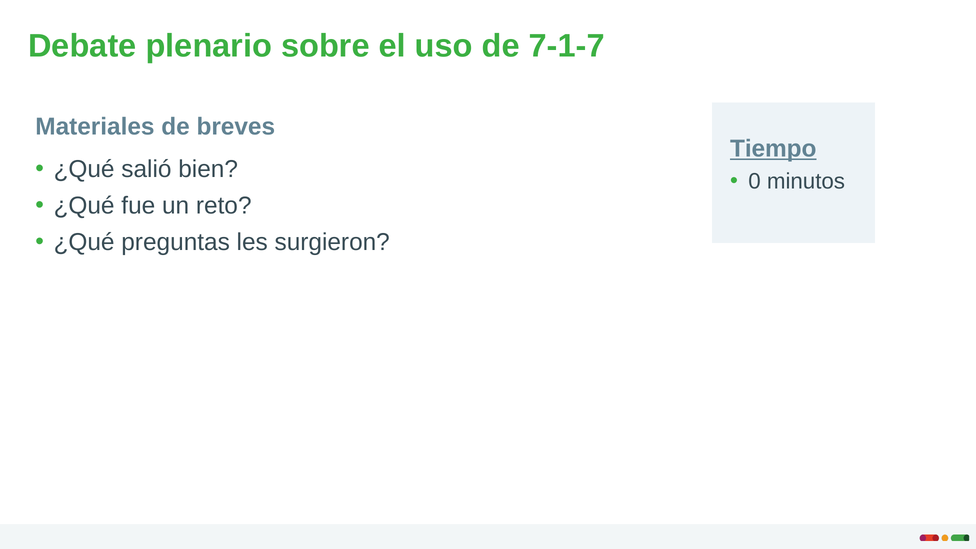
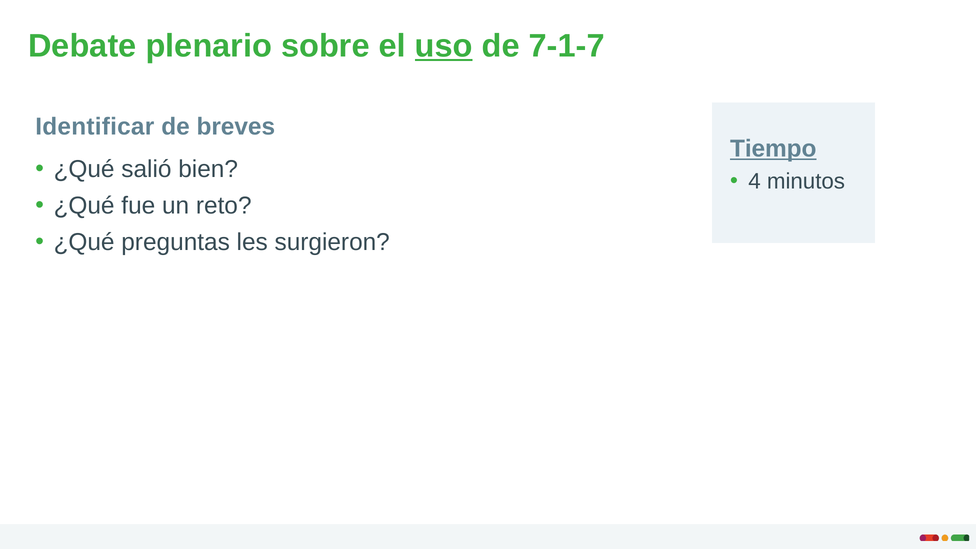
uso underline: none -> present
Materiales: Materiales -> Identificar
0: 0 -> 4
